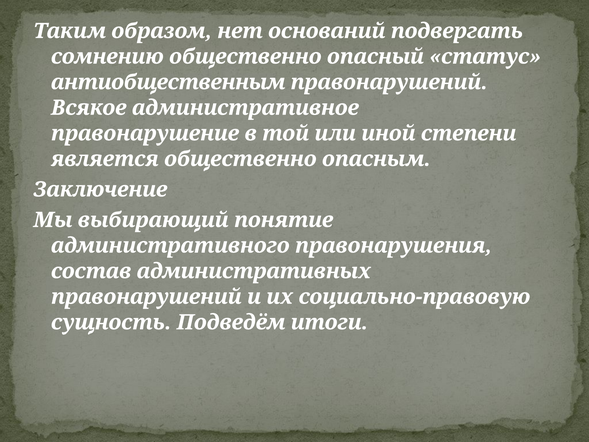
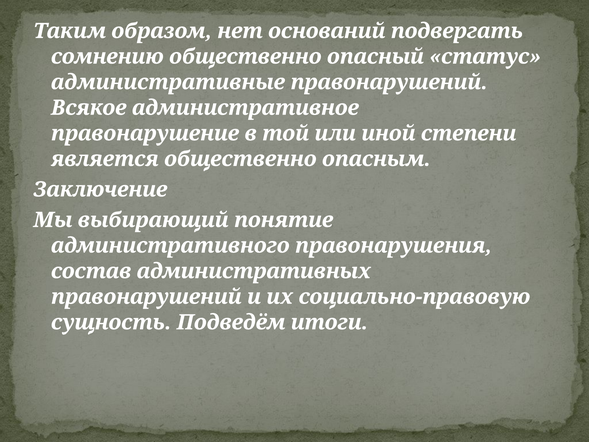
антиобщественным: антиобщественным -> административные
